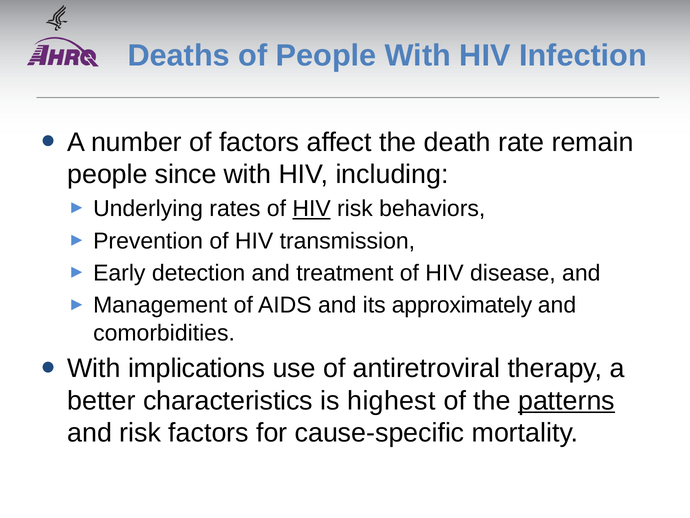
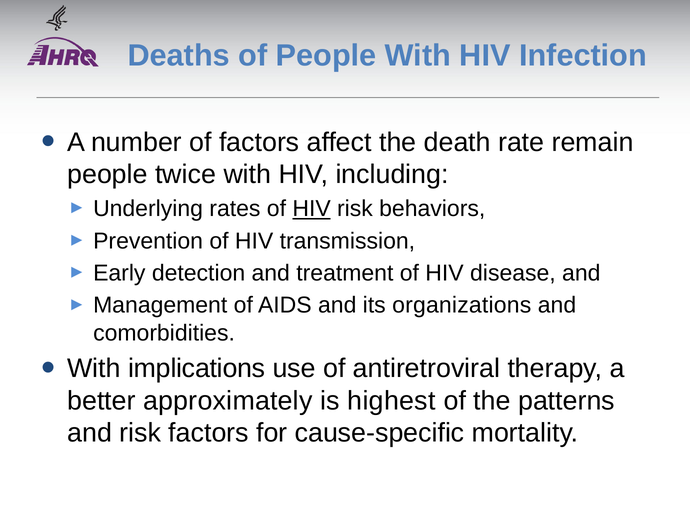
since: since -> twice
approximately: approximately -> organizations
characteristics: characteristics -> approximately
patterns underline: present -> none
